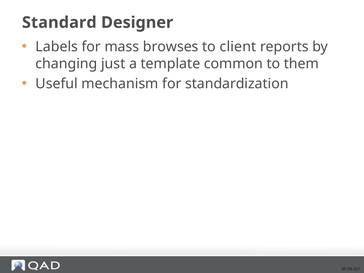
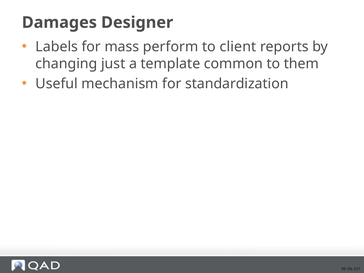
Standard: Standard -> Damages
browses: browses -> perform
